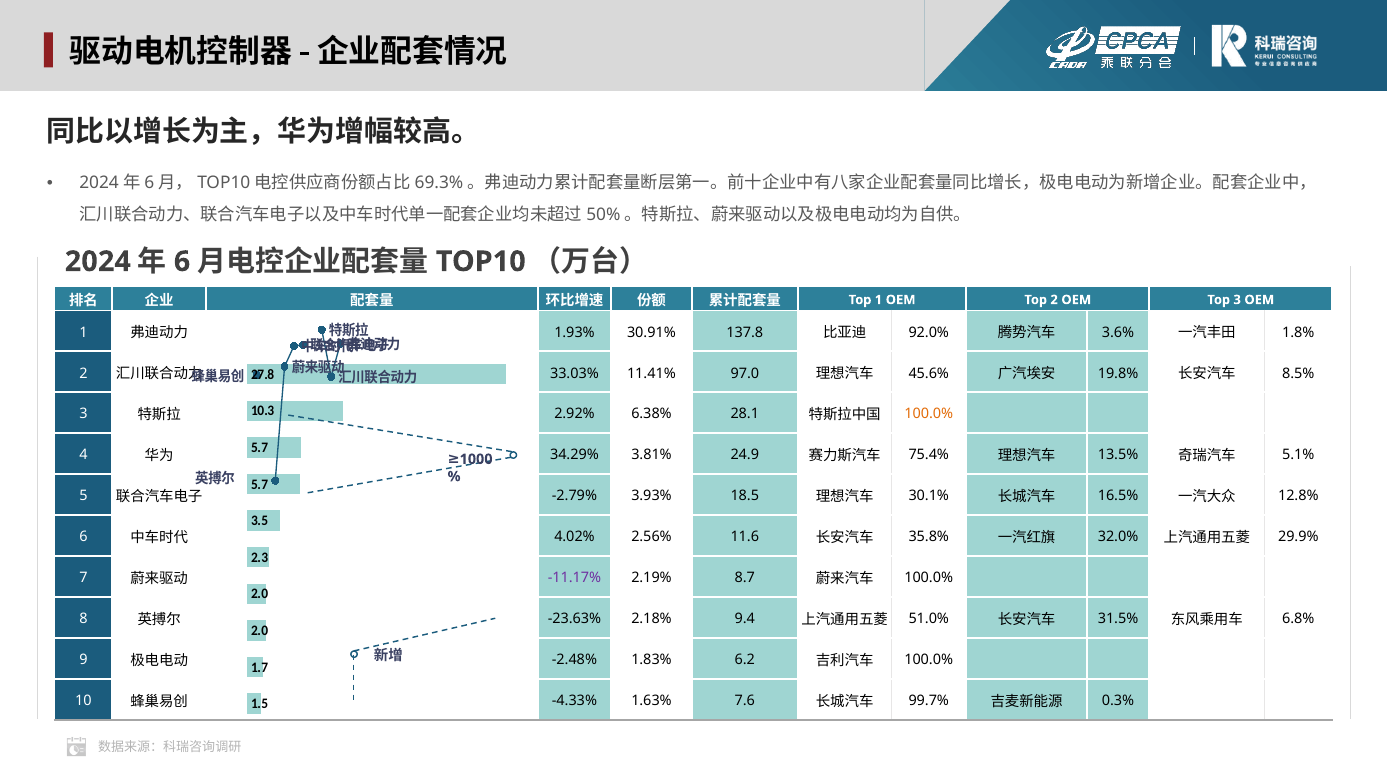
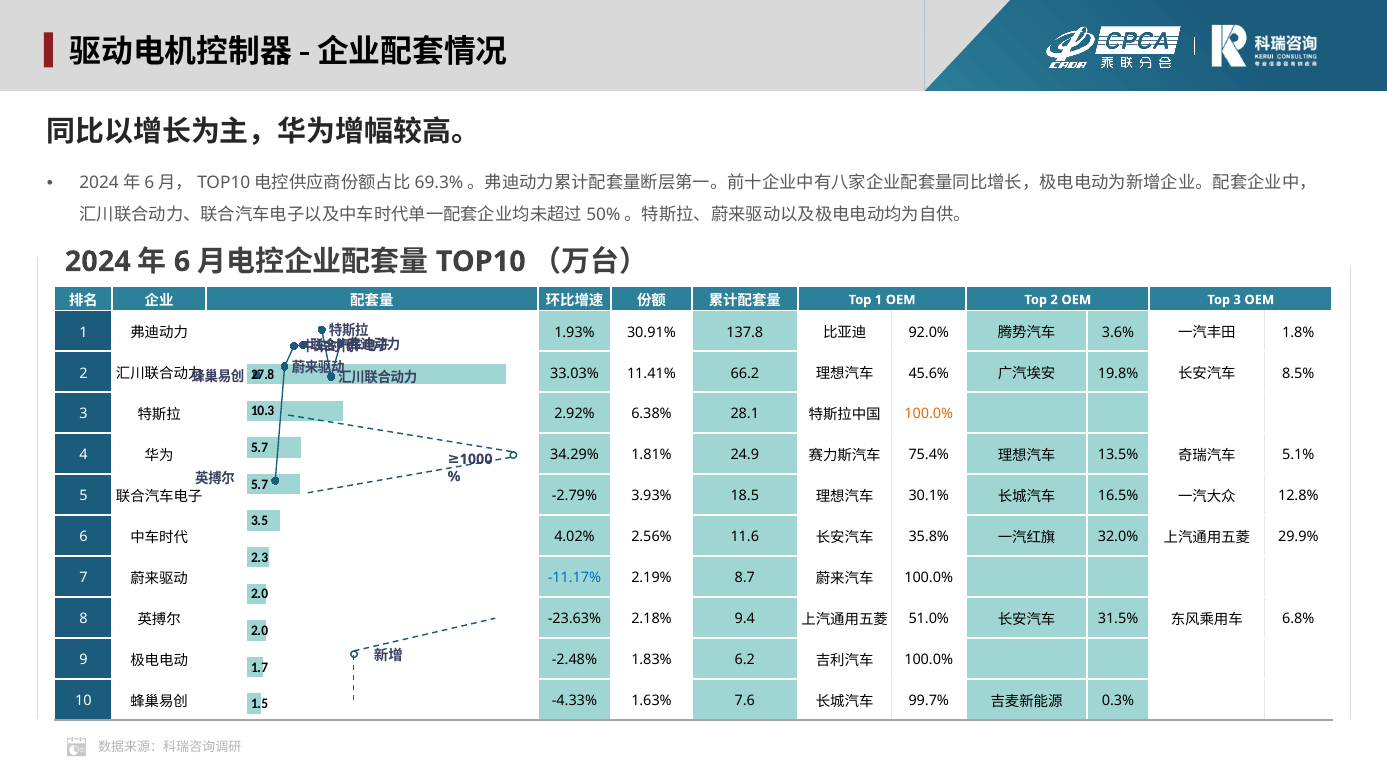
97.0: 97.0 -> 66.2
3.81%: 3.81% -> 1.81%
-11.17% colour: purple -> blue
